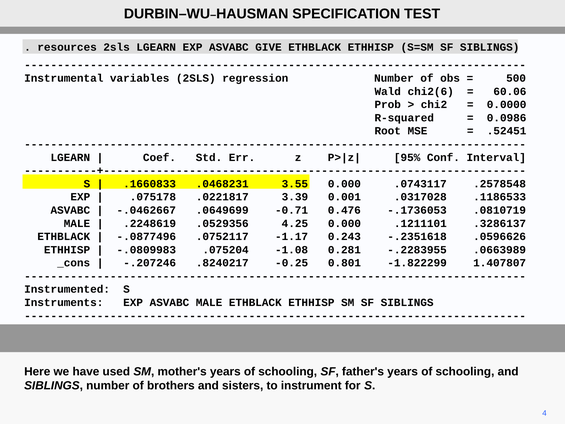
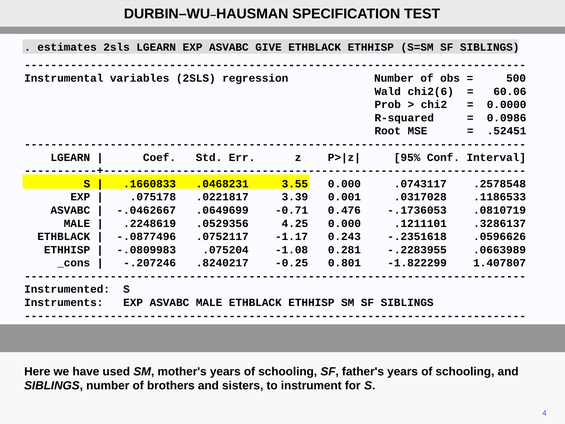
resources: resources -> estimates
